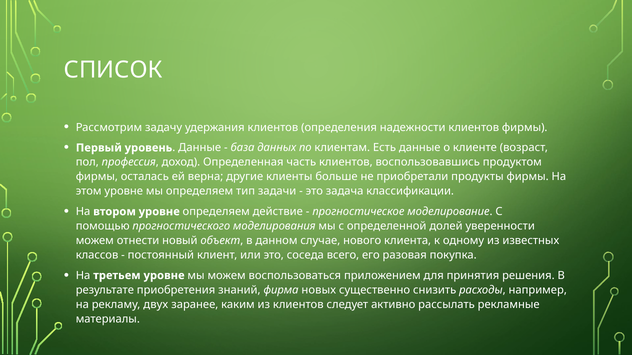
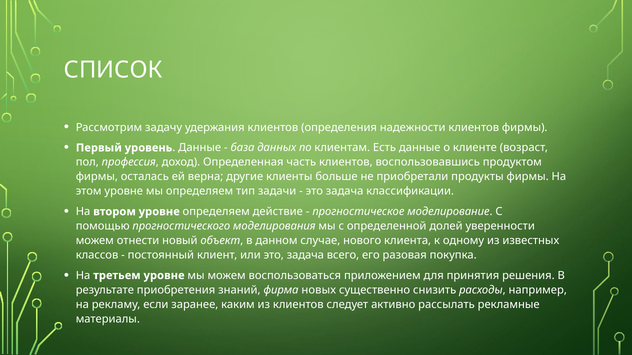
или это соседа: соседа -> задача
двух: двух -> если
